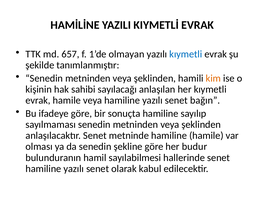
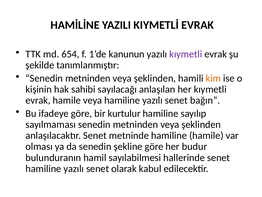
657: 657 -> 654
olmayan: olmayan -> kanunun
kıymetli at (186, 54) colour: blue -> purple
sonuçta: sonuçta -> kurtulur
